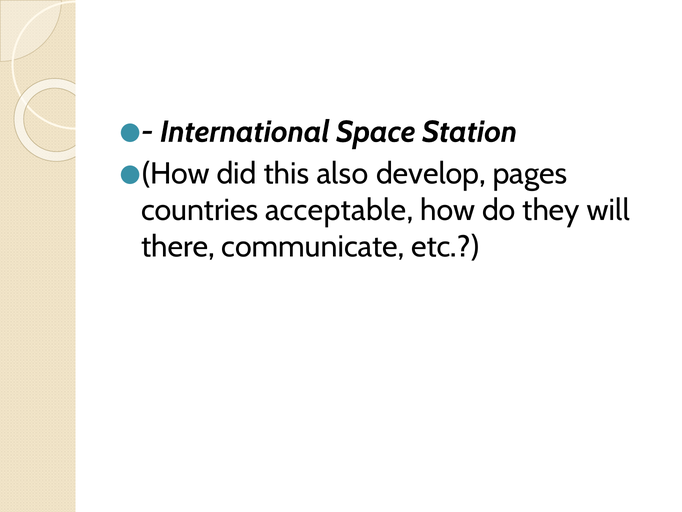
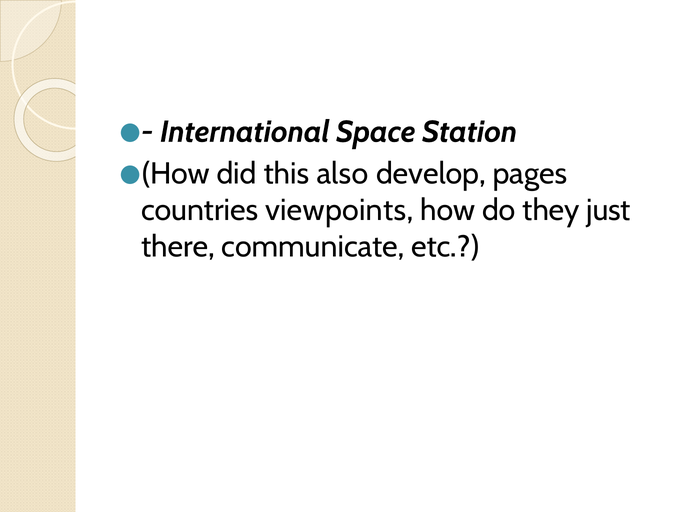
acceptable: acceptable -> viewpoints
will: will -> just
